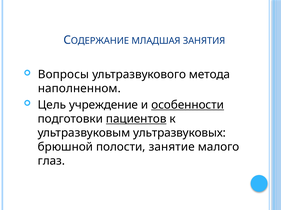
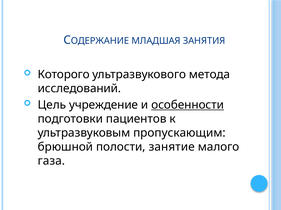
Вопросы: Вопросы -> Которого
наполненном: наполненном -> исследований
пациентов underline: present -> none
ультразвуковых: ультразвуковых -> пропускающим
глаз: глаз -> газа
